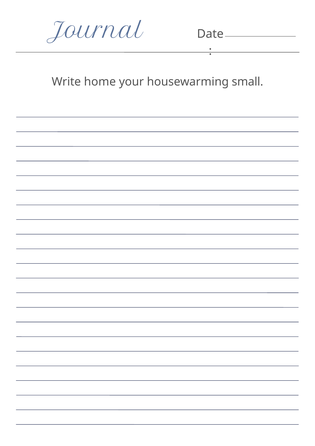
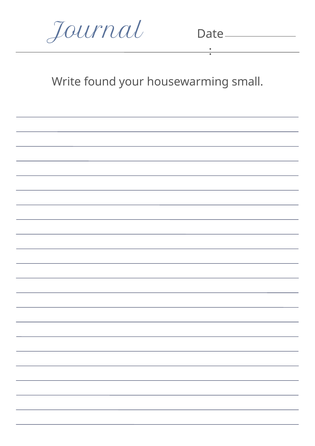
home: home -> found
